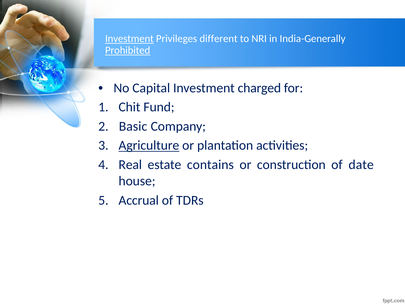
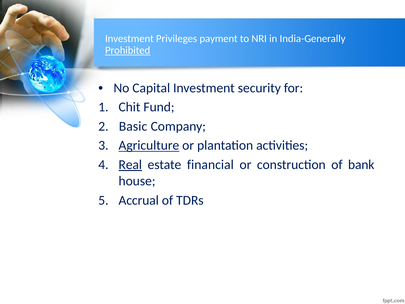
Investment at (129, 39) underline: present -> none
different: different -> payment
charged: charged -> security
Real underline: none -> present
contains: contains -> financial
date: date -> bank
